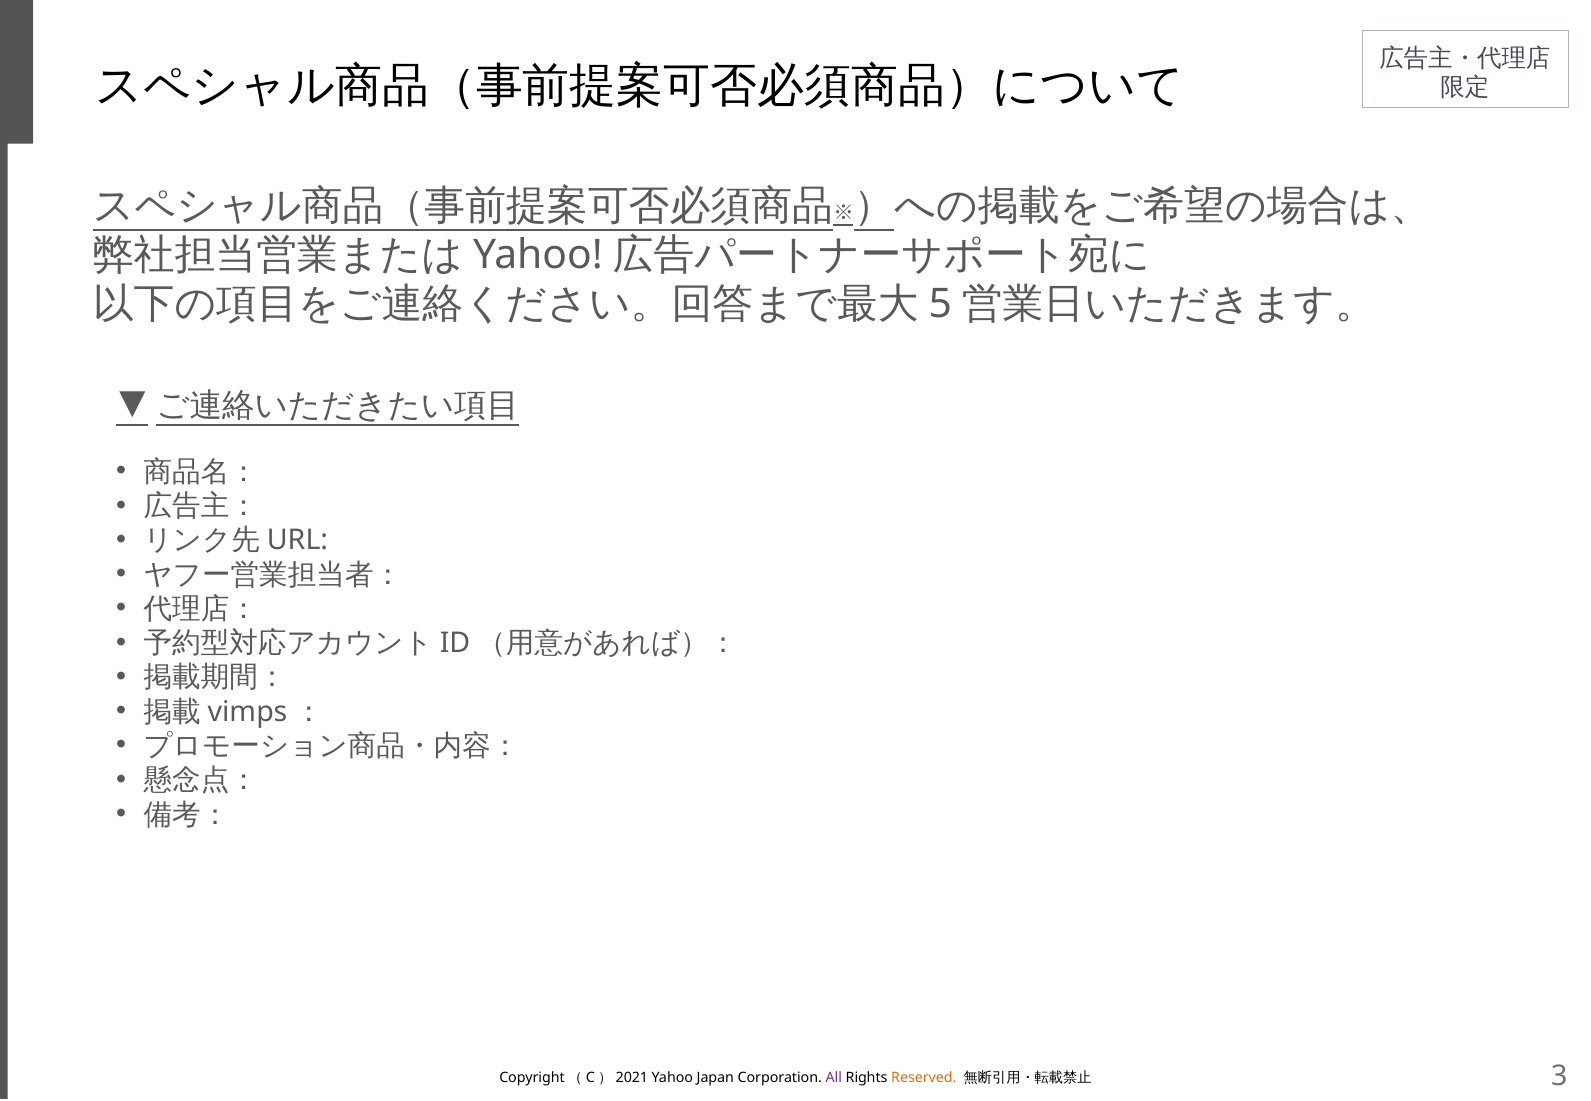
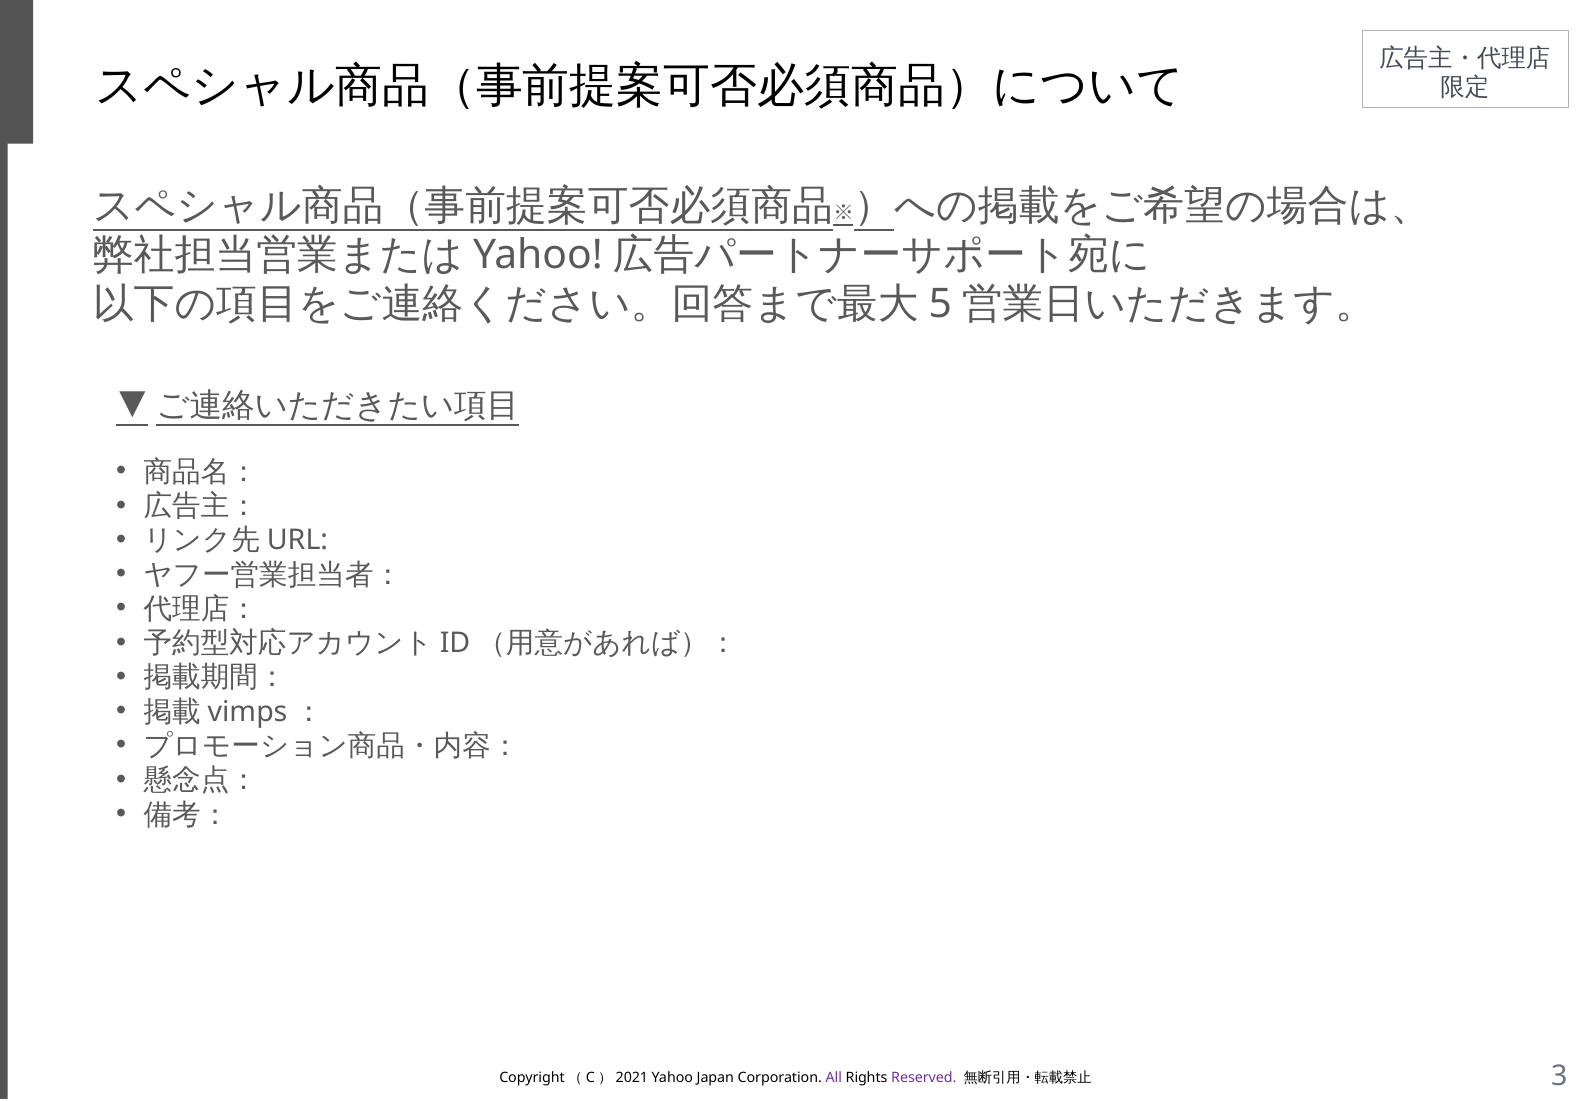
Reserved colour: orange -> purple
